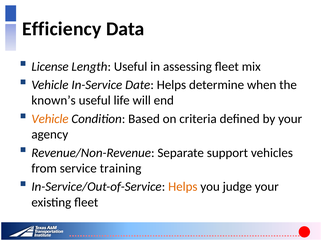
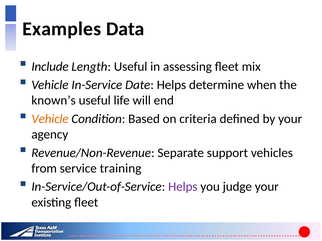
Efficiency: Efficiency -> Examples
License: License -> Include
Helps at (183, 187) colour: orange -> purple
